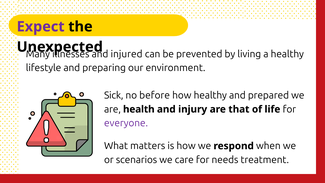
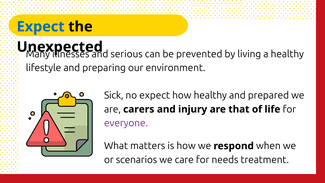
Expect at (41, 27) colour: purple -> blue
injured: injured -> serious
no before: before -> expect
health: health -> carers
